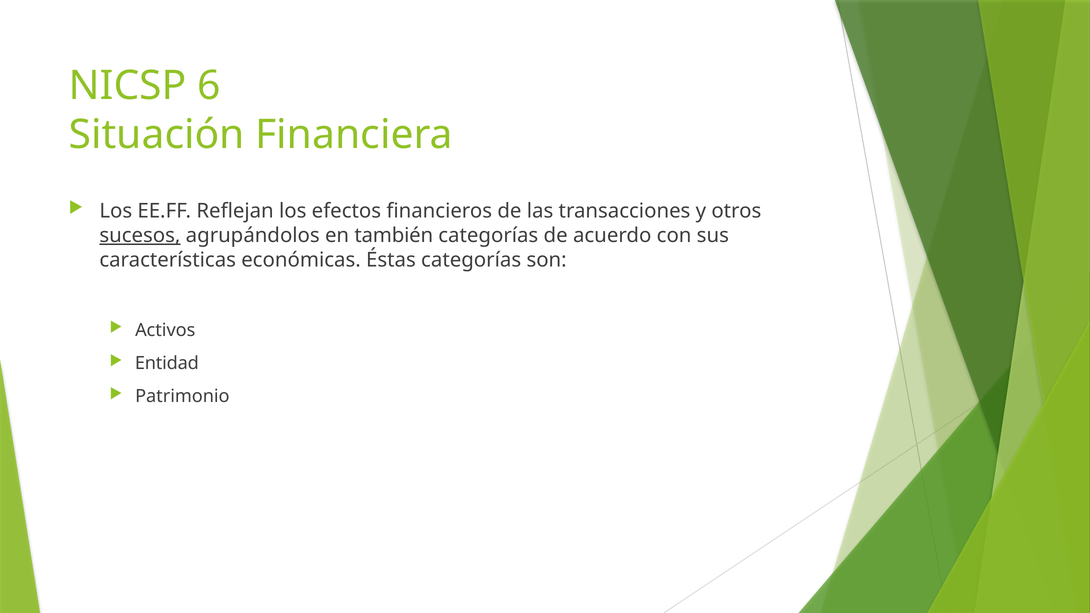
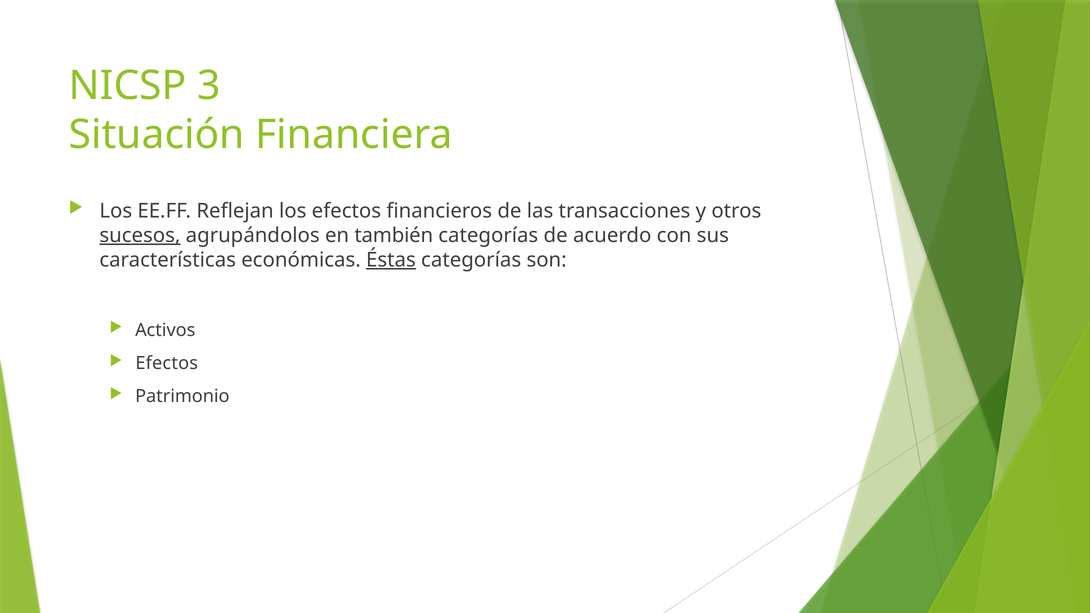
6: 6 -> 3
Éstas underline: none -> present
Entidad at (167, 363): Entidad -> Efectos
